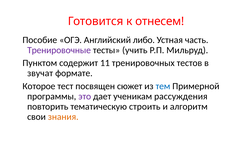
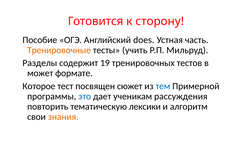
отнесем: отнесем -> сторону
либо: либо -> does
Тренировочные colour: purple -> orange
Пунктом: Пунктом -> Разделы
11: 11 -> 19
звучат: звучат -> может
это colour: purple -> blue
строить: строить -> лексики
